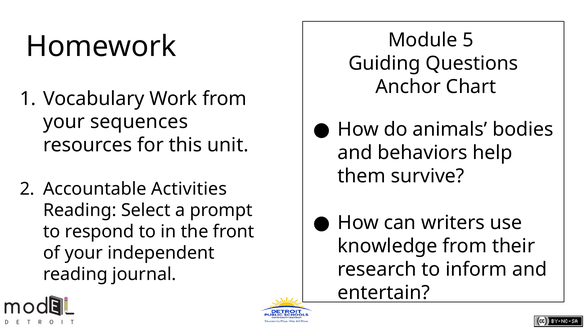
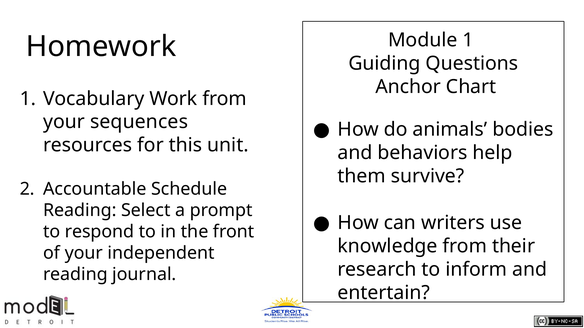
Module 5: 5 -> 1
Activities: Activities -> Schedule
